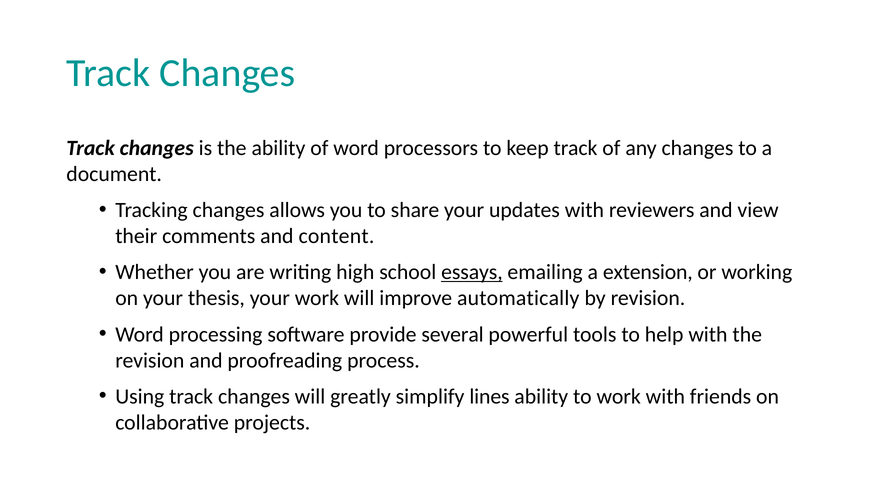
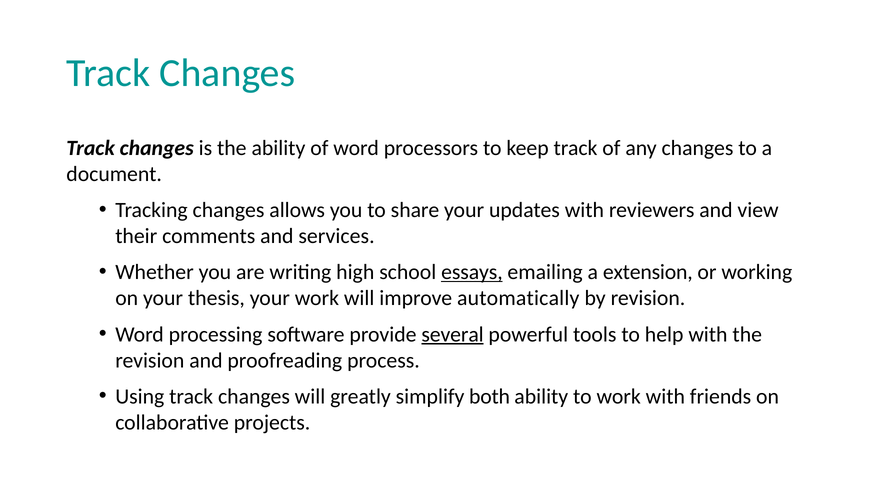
content: content -> services
several underline: none -> present
lines: lines -> both
